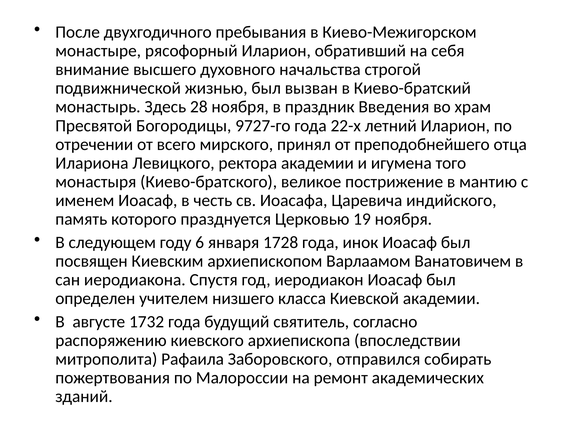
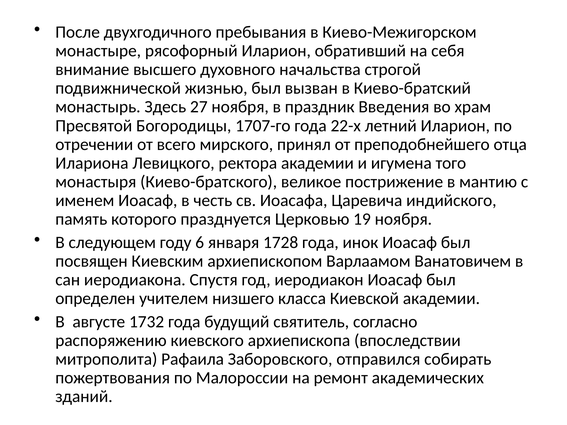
28: 28 -> 27
9727-го: 9727-го -> 1707-го
